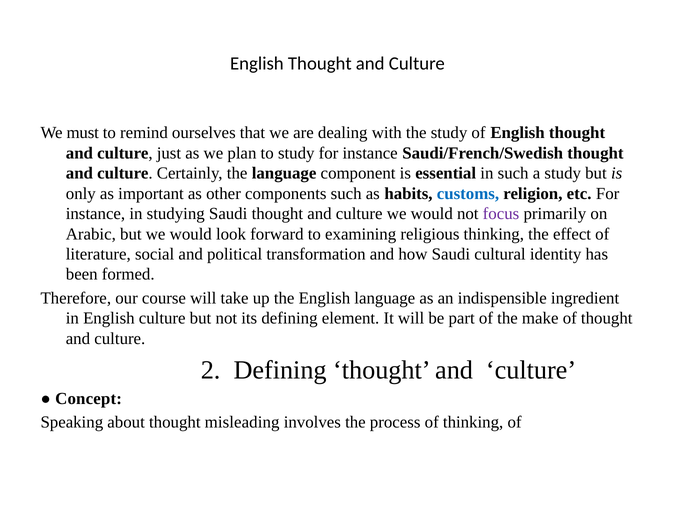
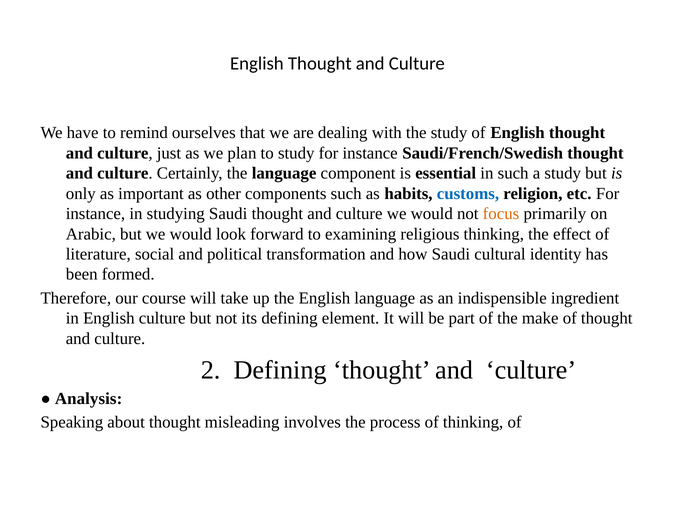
must: must -> have
focus colour: purple -> orange
Concept: Concept -> Analysis
